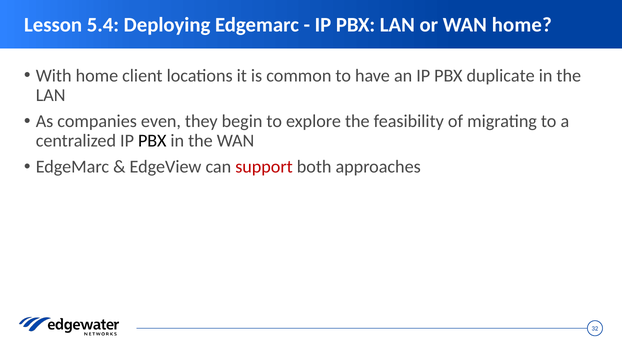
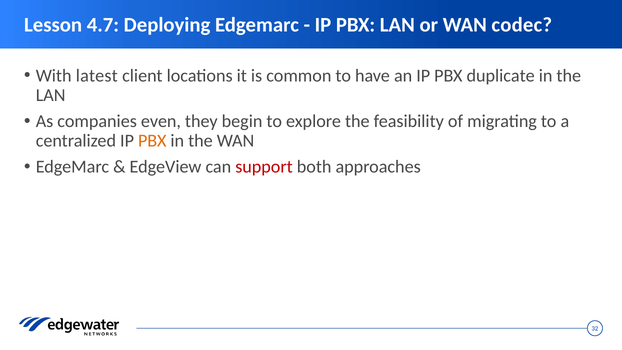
5.4: 5.4 -> 4.7
WAN home: home -> codec
With home: home -> latest
PBX at (152, 141) colour: black -> orange
